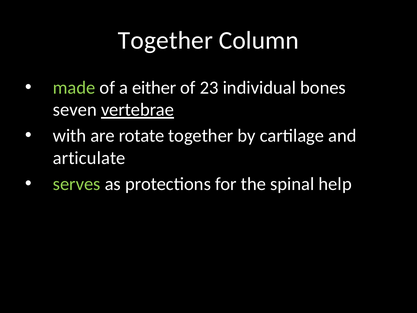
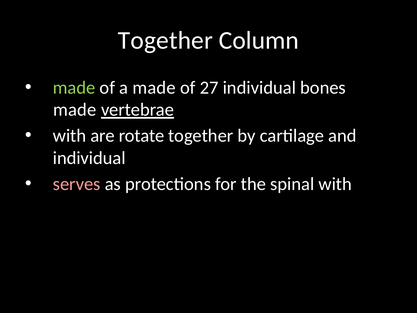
a either: either -> made
23: 23 -> 27
seven at (75, 110): seven -> made
articulate at (89, 158): articulate -> individual
serves colour: light green -> pink
spinal help: help -> with
